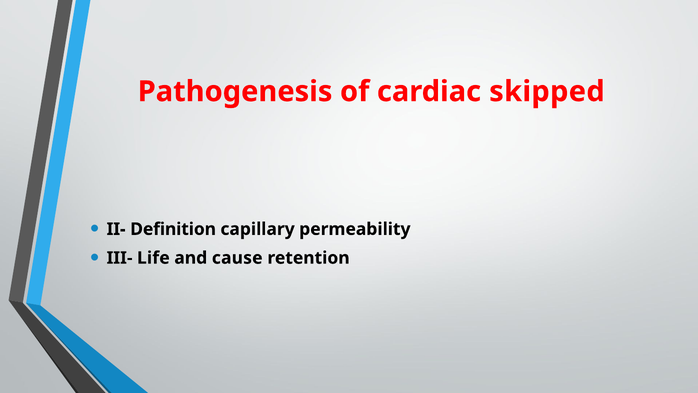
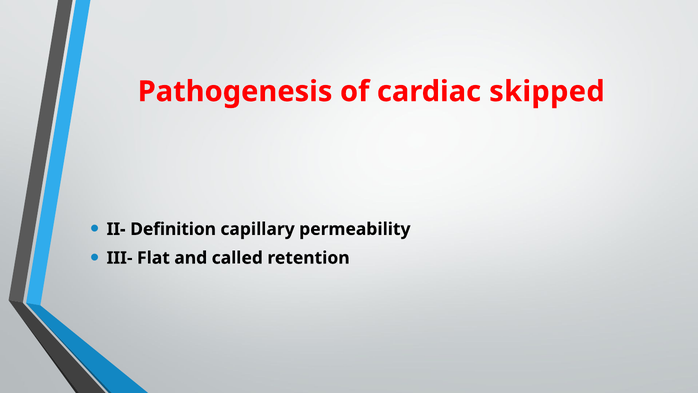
Life: Life -> Flat
cause: cause -> called
